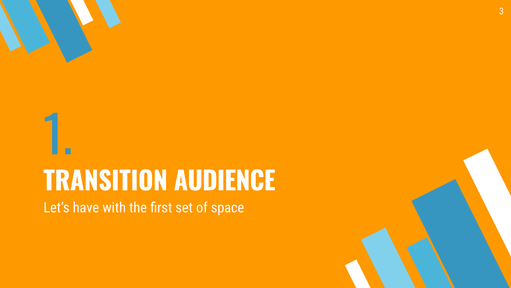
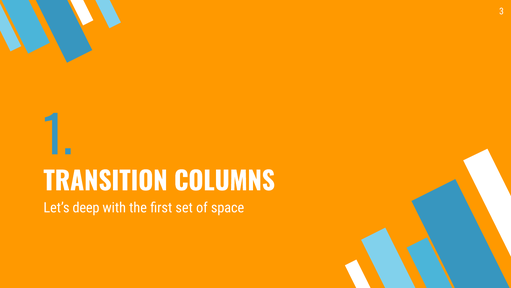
AUDIENCE: AUDIENCE -> COLUMNS
have: have -> deep
